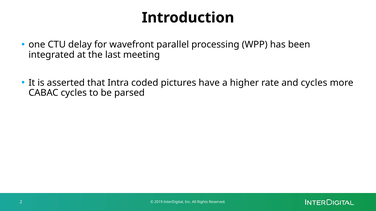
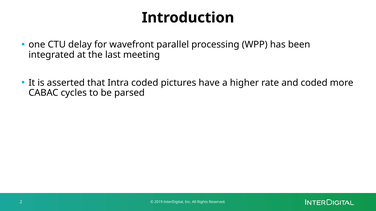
and cycles: cycles -> coded
